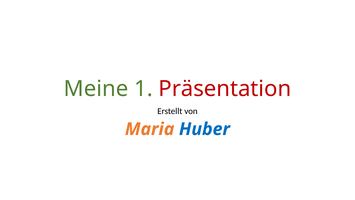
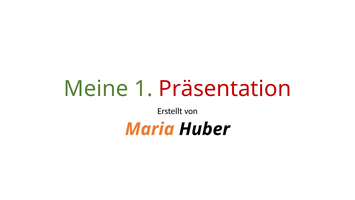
Huber colour: blue -> black
